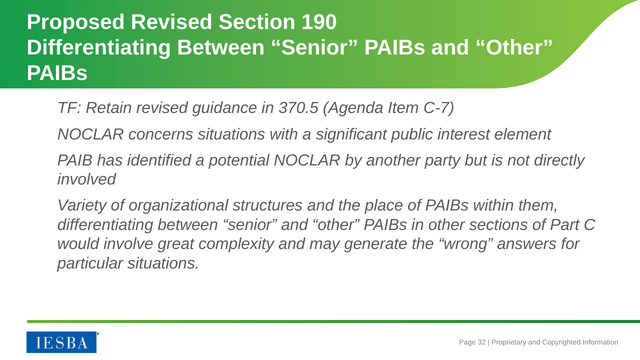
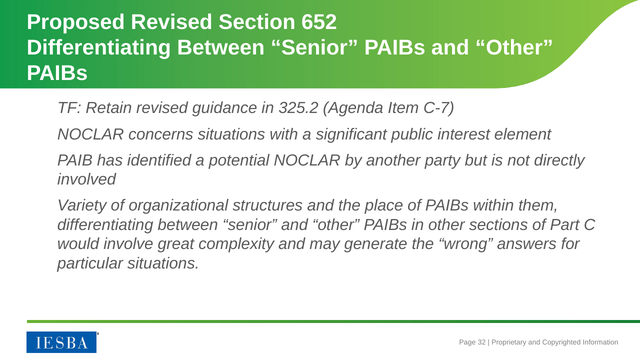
190: 190 -> 652
370.5: 370.5 -> 325.2
